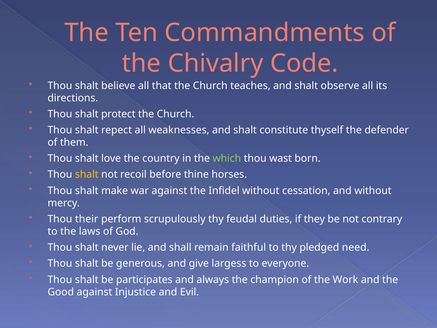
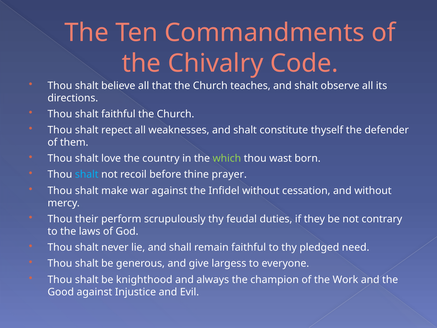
shalt protect: protect -> faithful
shalt at (87, 174) colour: yellow -> light blue
horses: horses -> prayer
participates: participates -> knighthood
